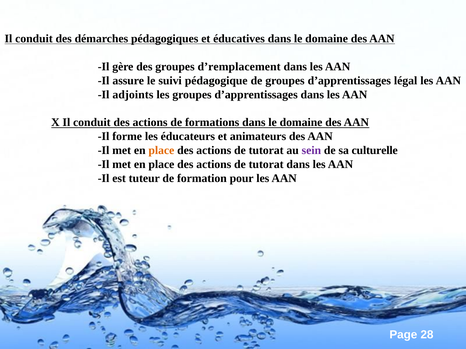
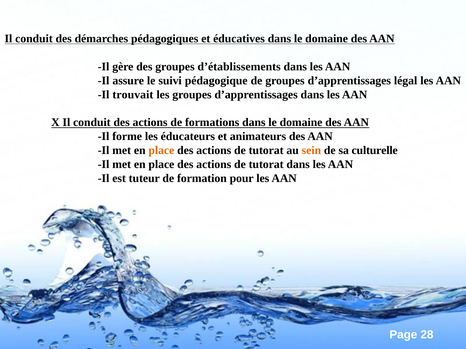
d’remplacement: d’remplacement -> d’établissements
adjoints: adjoints -> trouvait
sein colour: purple -> orange
